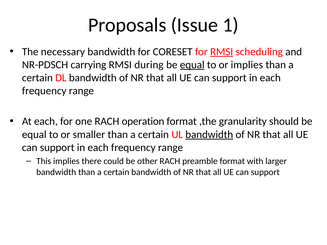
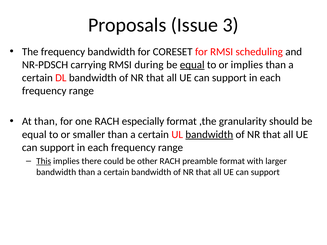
1: 1 -> 3
The necessary: necessary -> frequency
RMSI at (222, 52) underline: present -> none
At each: each -> than
operation: operation -> especially
This underline: none -> present
